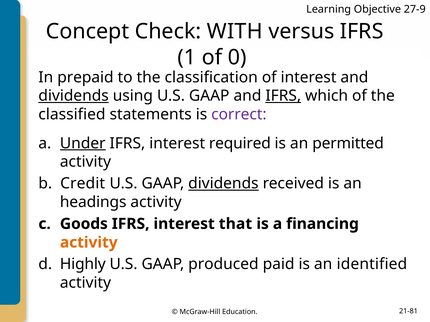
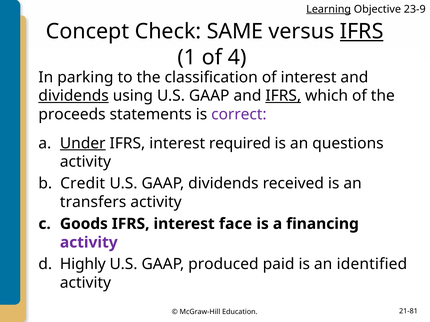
Learning underline: none -> present
27-9: 27-9 -> 23-9
WITH: WITH -> SAME
IFRS at (362, 32) underline: none -> present
0: 0 -> 4
prepaid: prepaid -> parking
classified: classified -> proceeds
permitted: permitted -> questions
dividends at (223, 184) underline: present -> none
headings: headings -> transfers
that: that -> face
activity at (89, 243) colour: orange -> purple
